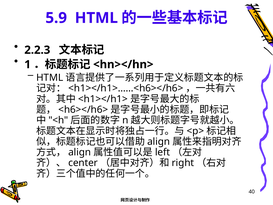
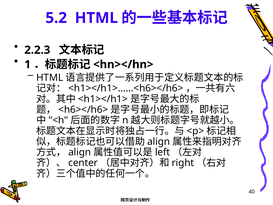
5.9: 5.9 -> 5.2
